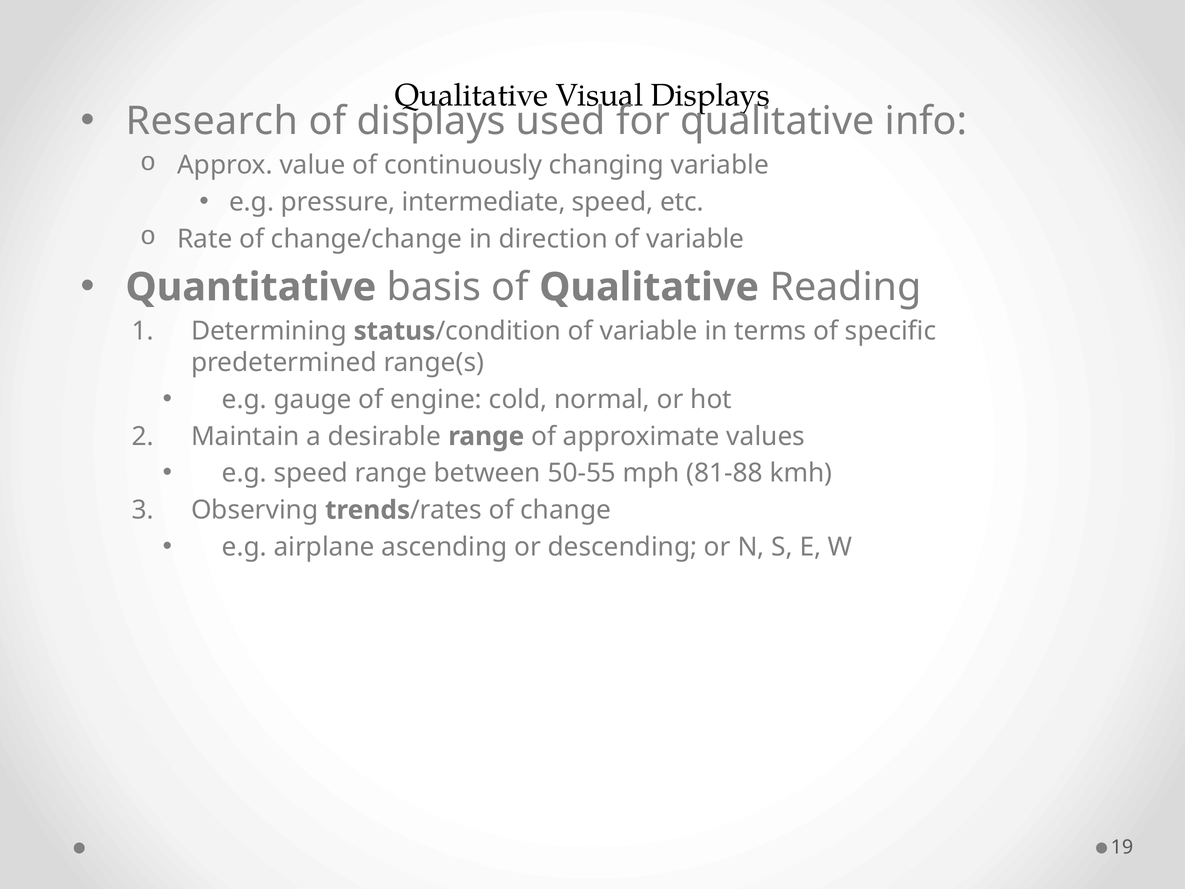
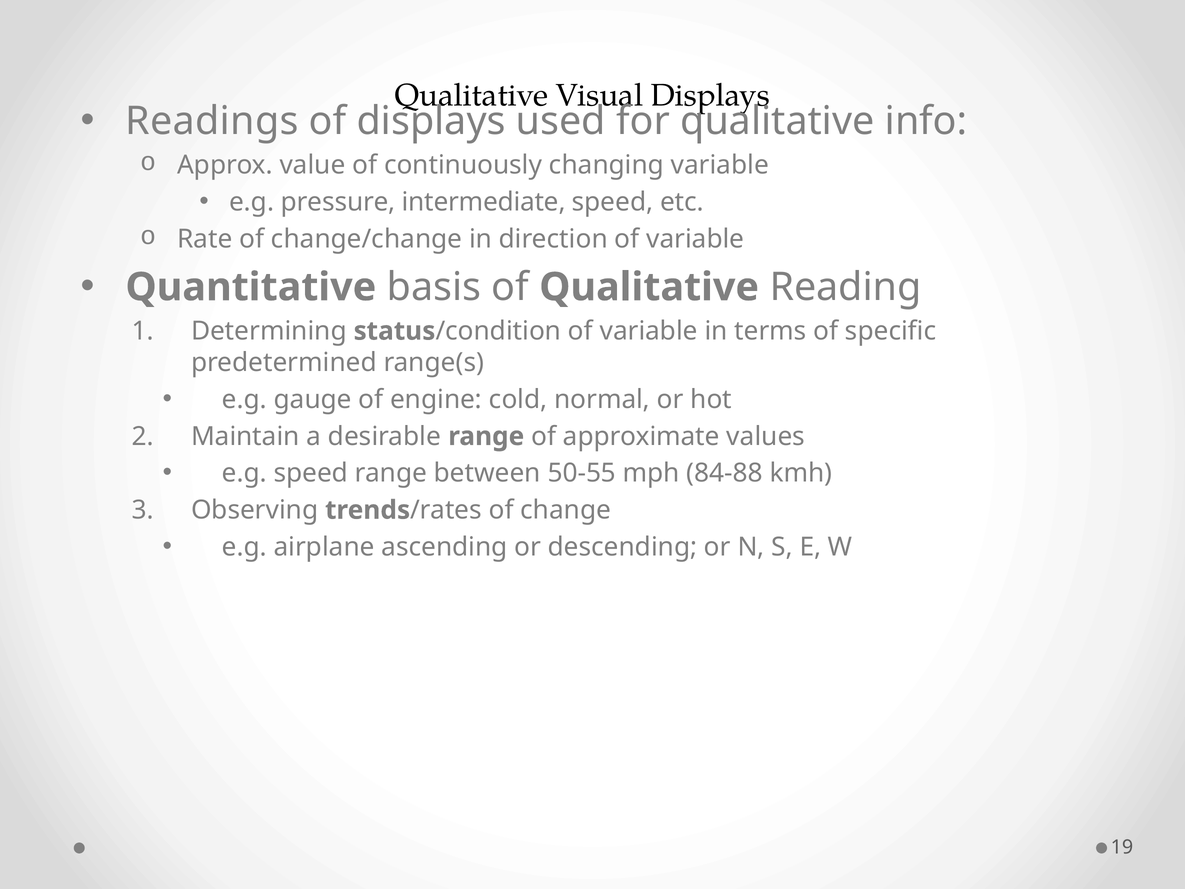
Research: Research -> Readings
81-88: 81-88 -> 84-88
